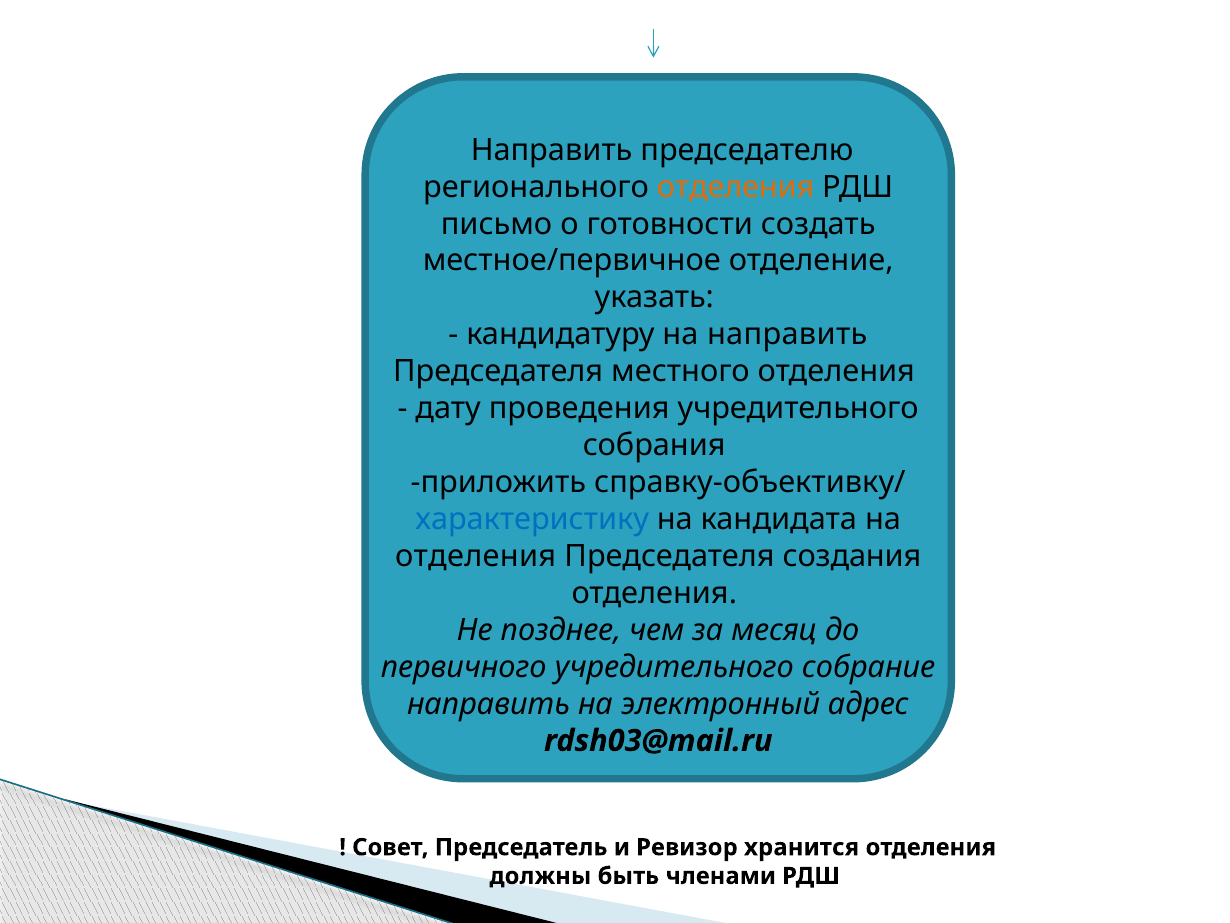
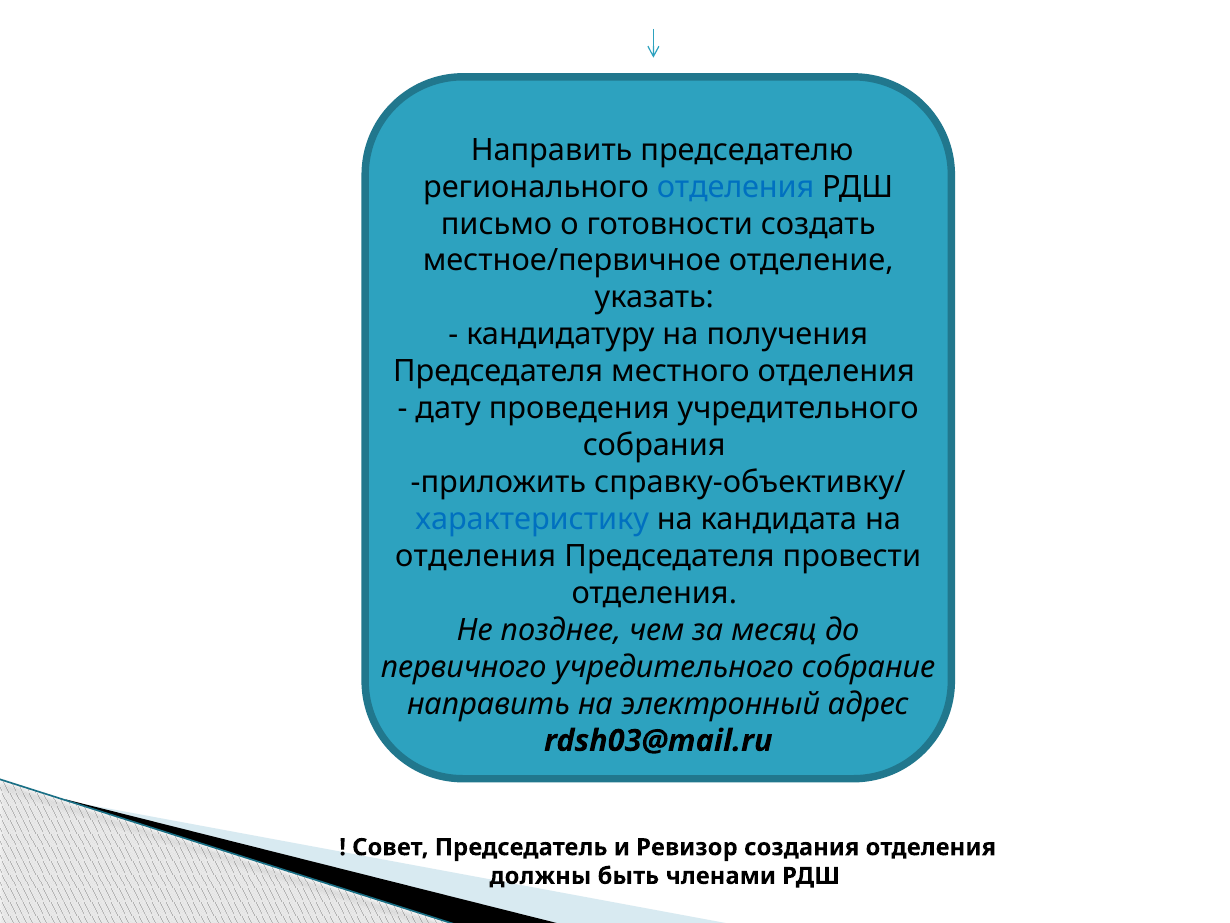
отделения at (736, 187) colour: orange -> blue
на направить: направить -> получения
создания: создания -> провести
хранится: хранится -> создания
